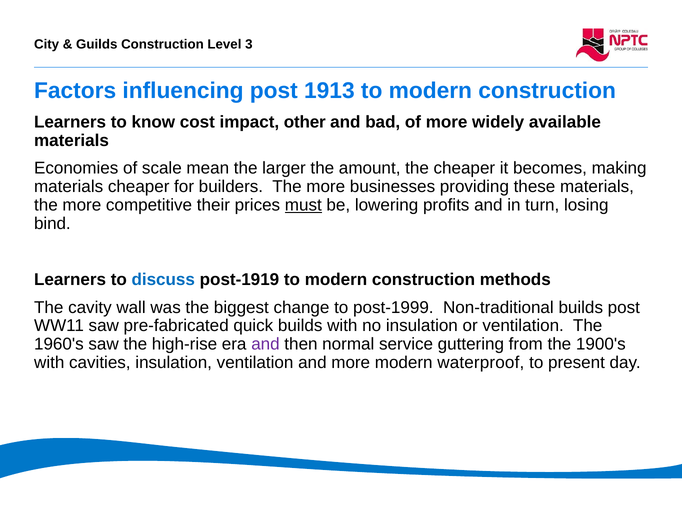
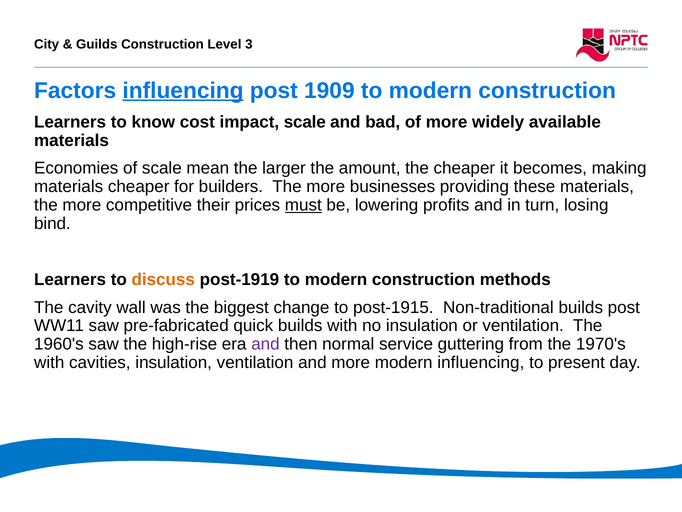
influencing at (183, 90) underline: none -> present
1913: 1913 -> 1909
impact other: other -> scale
discuss colour: blue -> orange
post-1999: post-1999 -> post-1915
1900's: 1900's -> 1970's
modern waterproof: waterproof -> influencing
